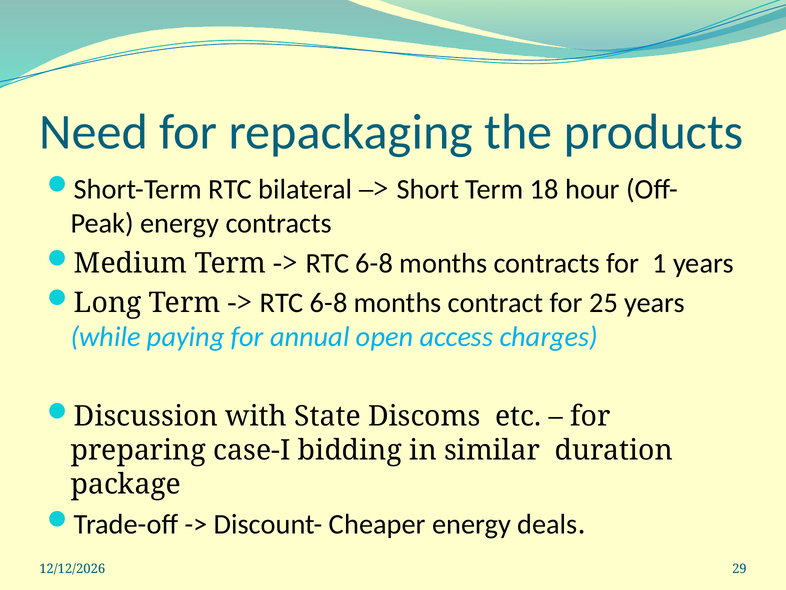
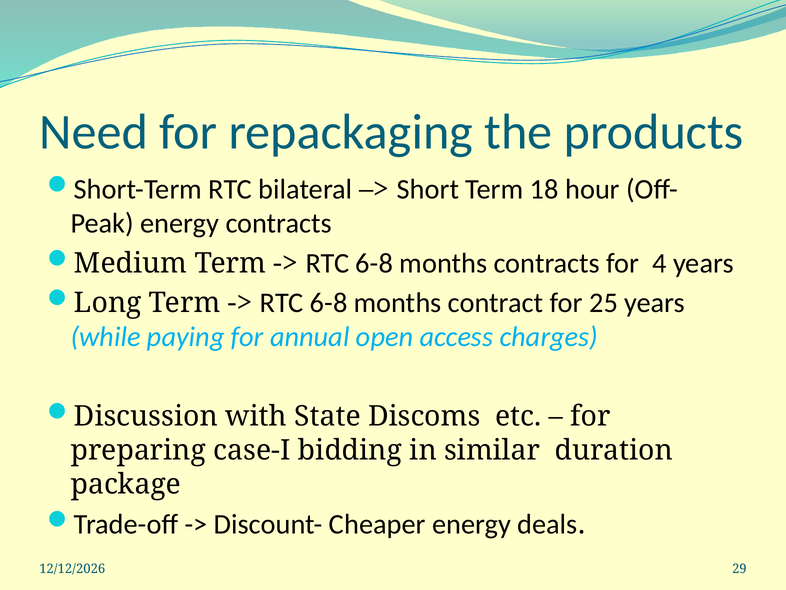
1: 1 -> 4
